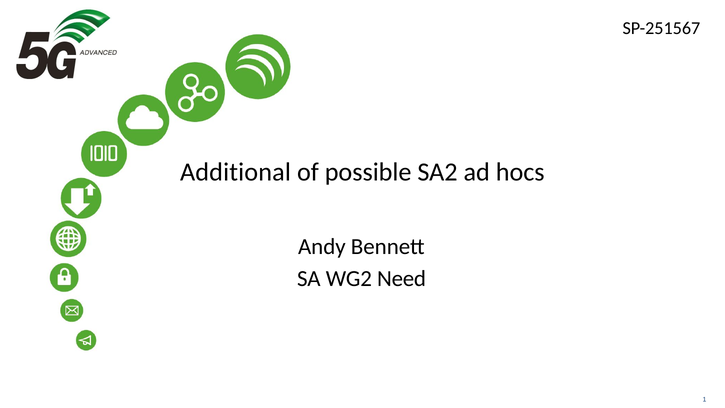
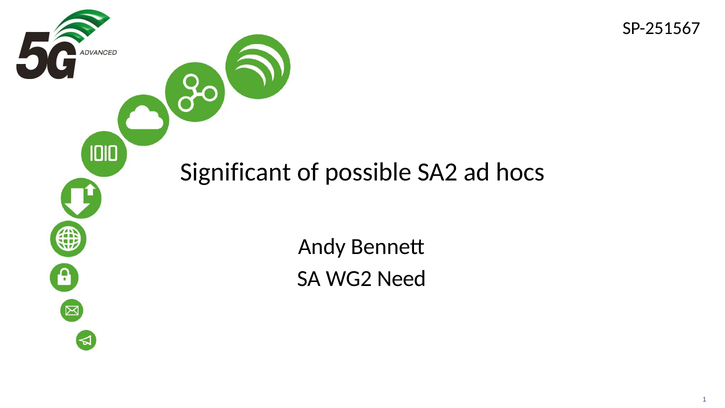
Additional: Additional -> Significant
